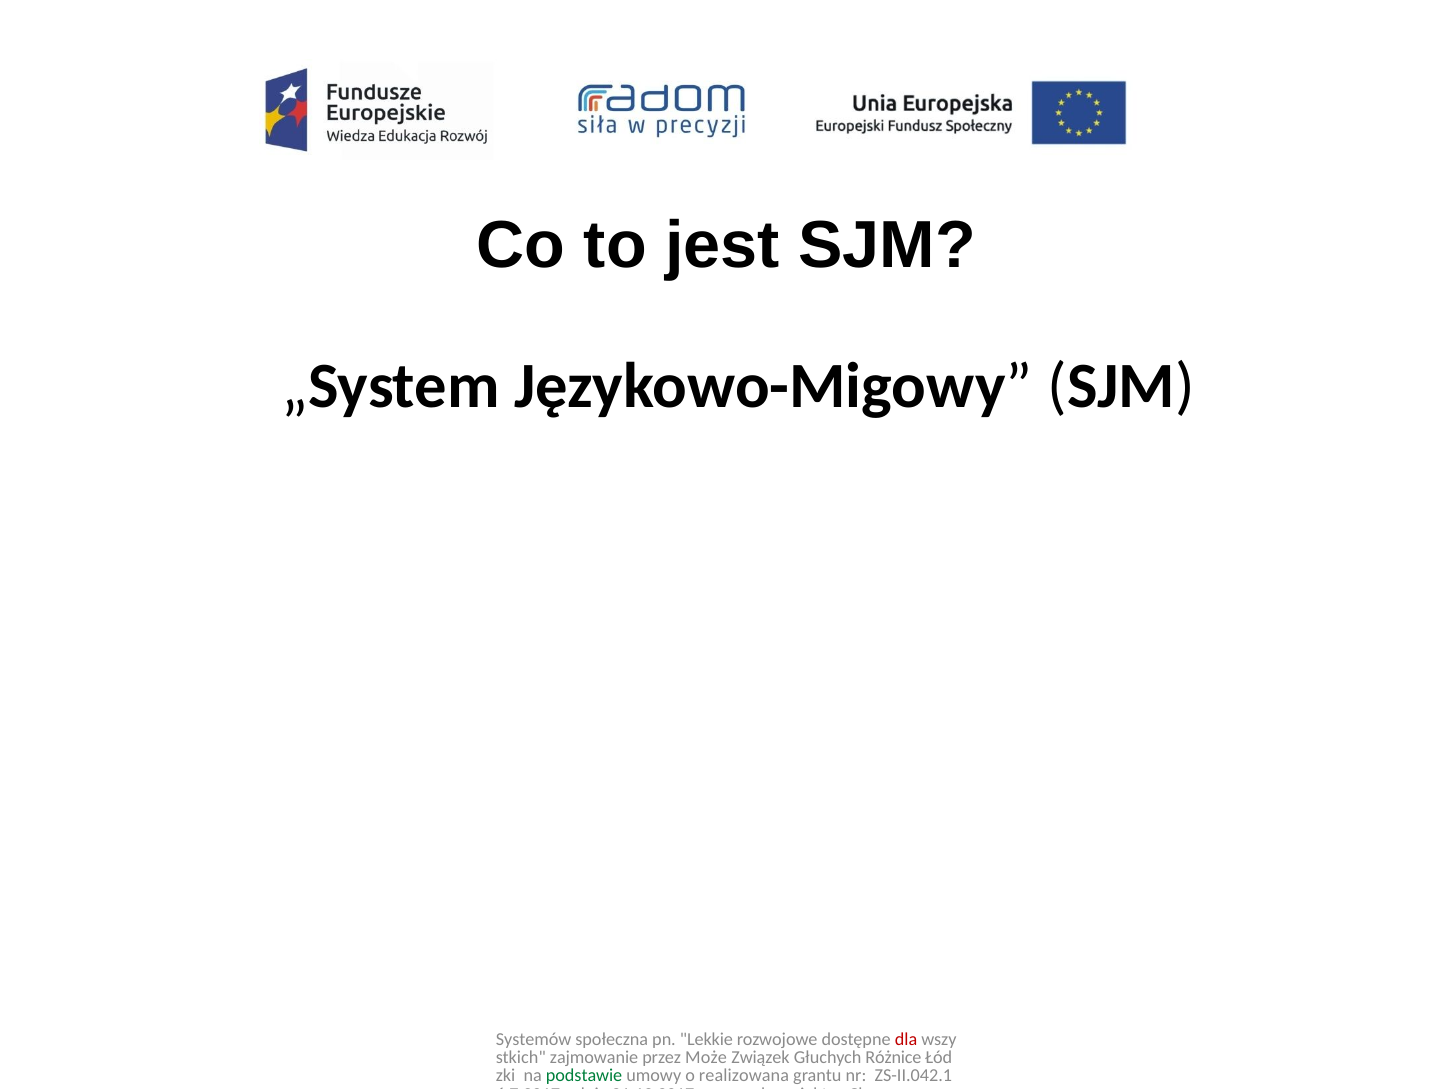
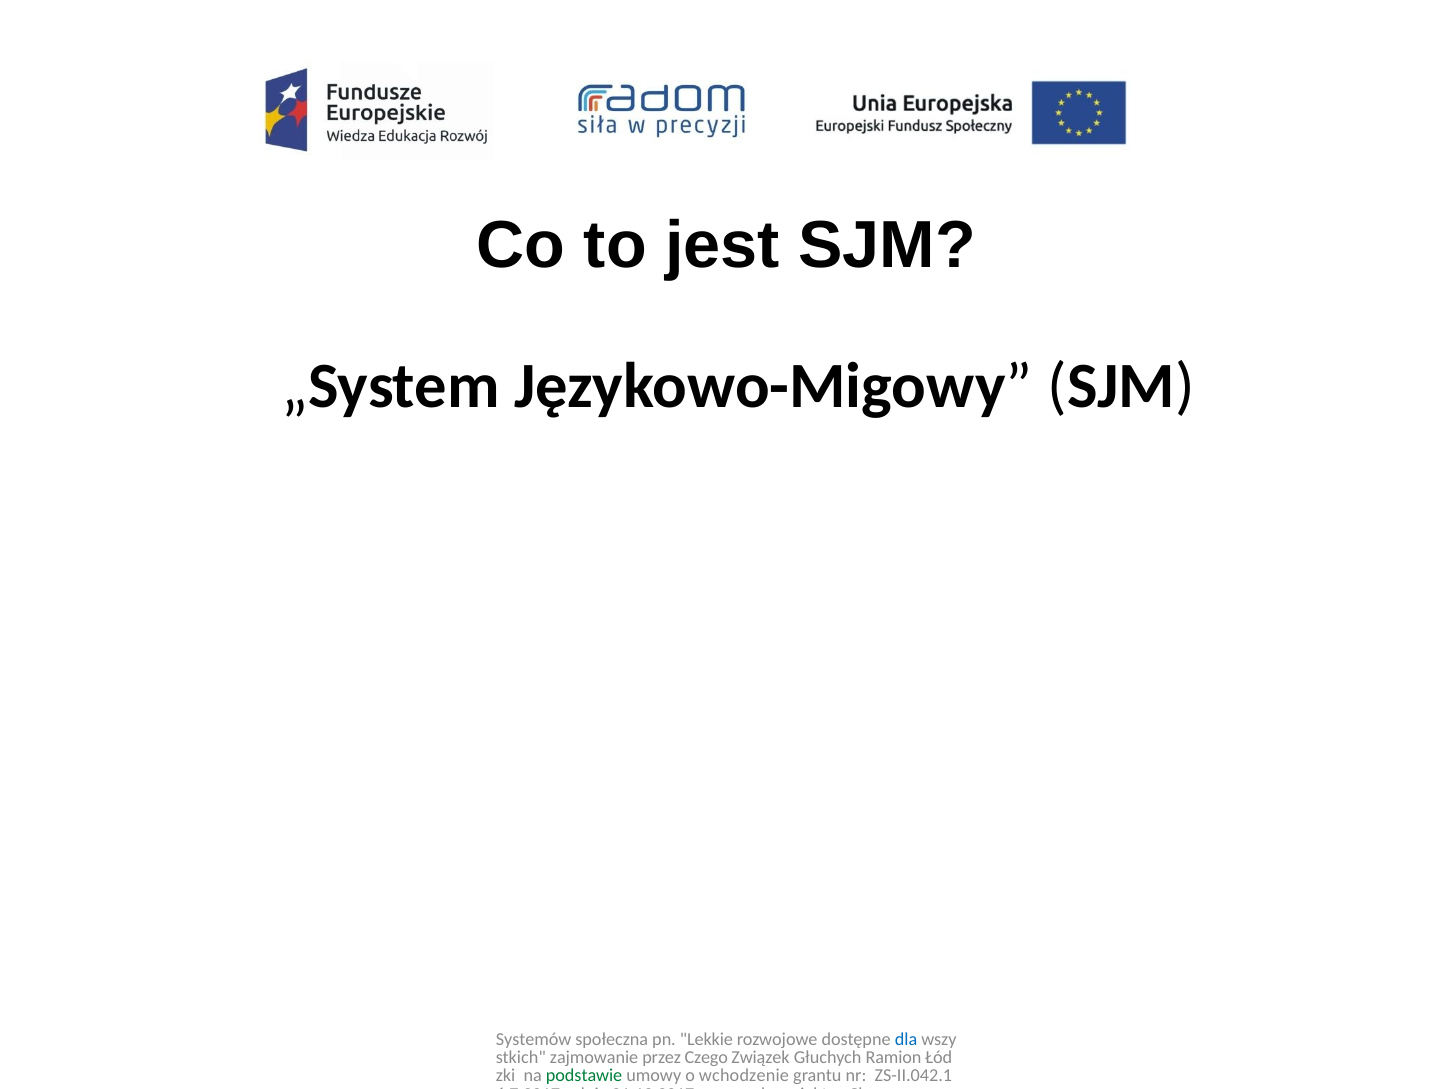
dla at (906, 1040) colour: red -> blue
Może: Może -> Czego
Różnice: Różnice -> Ramion
realizowana: realizowana -> wchodzenie
